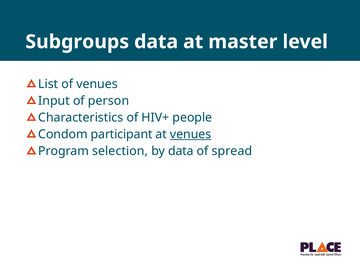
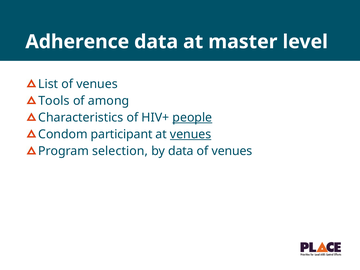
Subgroups: Subgroups -> Adherence
Input: Input -> Tools
person: person -> among
people underline: none -> present
spread at (232, 151): spread -> venues
